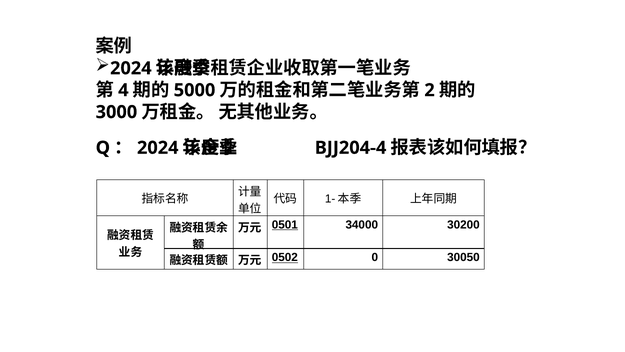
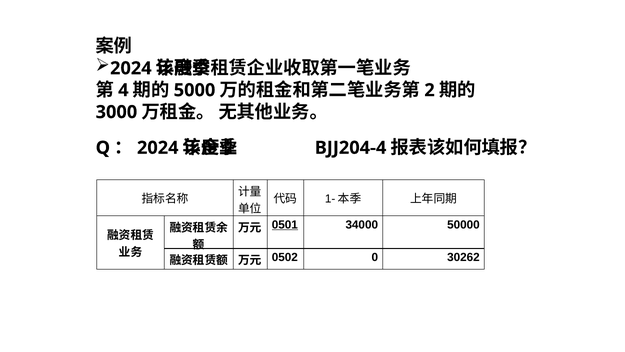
30200: 30200 -> 50000
0502 underline: present -> none
30050: 30050 -> 30262
